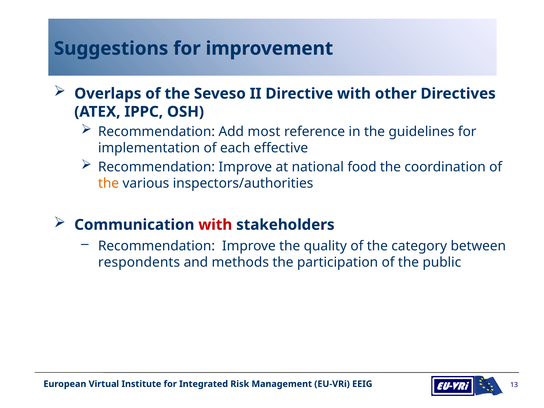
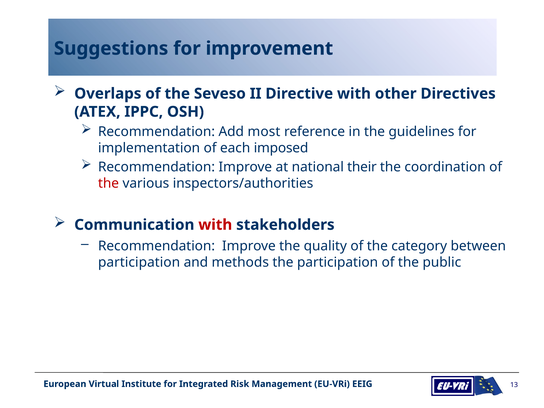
effective: effective -> imposed
food: food -> their
the at (109, 183) colour: orange -> red
respondents at (139, 262): respondents -> participation
